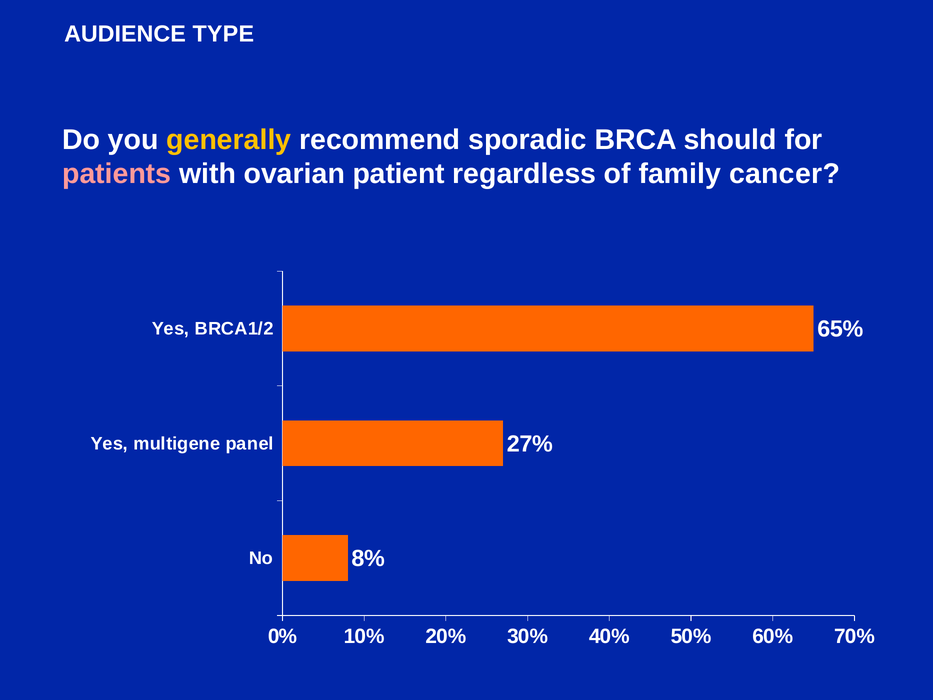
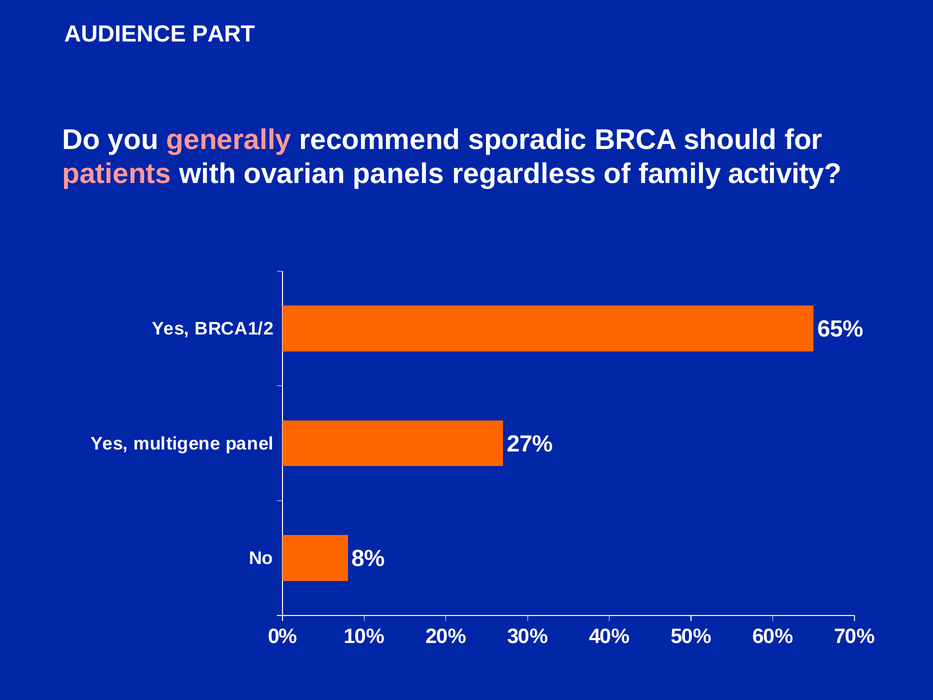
TYPE: TYPE -> PART
generally colour: yellow -> pink
patient: patient -> panels
cancer: cancer -> activity
